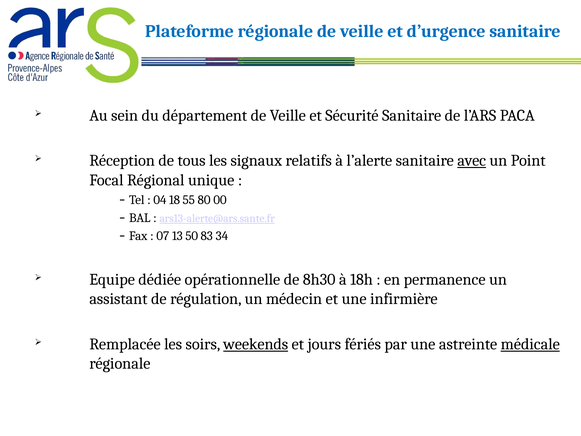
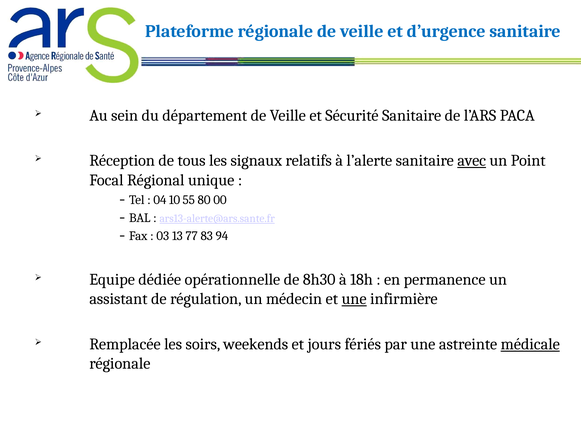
18: 18 -> 10
07: 07 -> 03
50: 50 -> 77
34: 34 -> 94
une at (354, 299) underline: none -> present
weekends underline: present -> none
